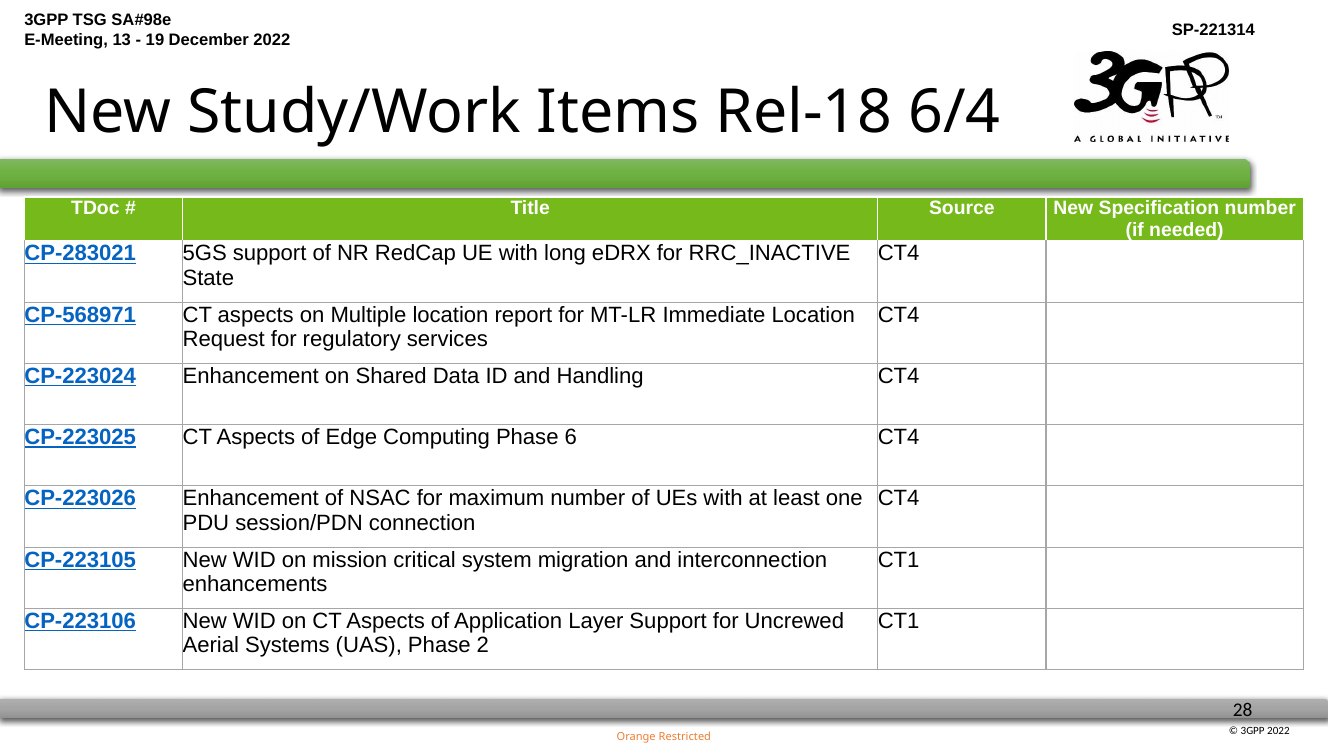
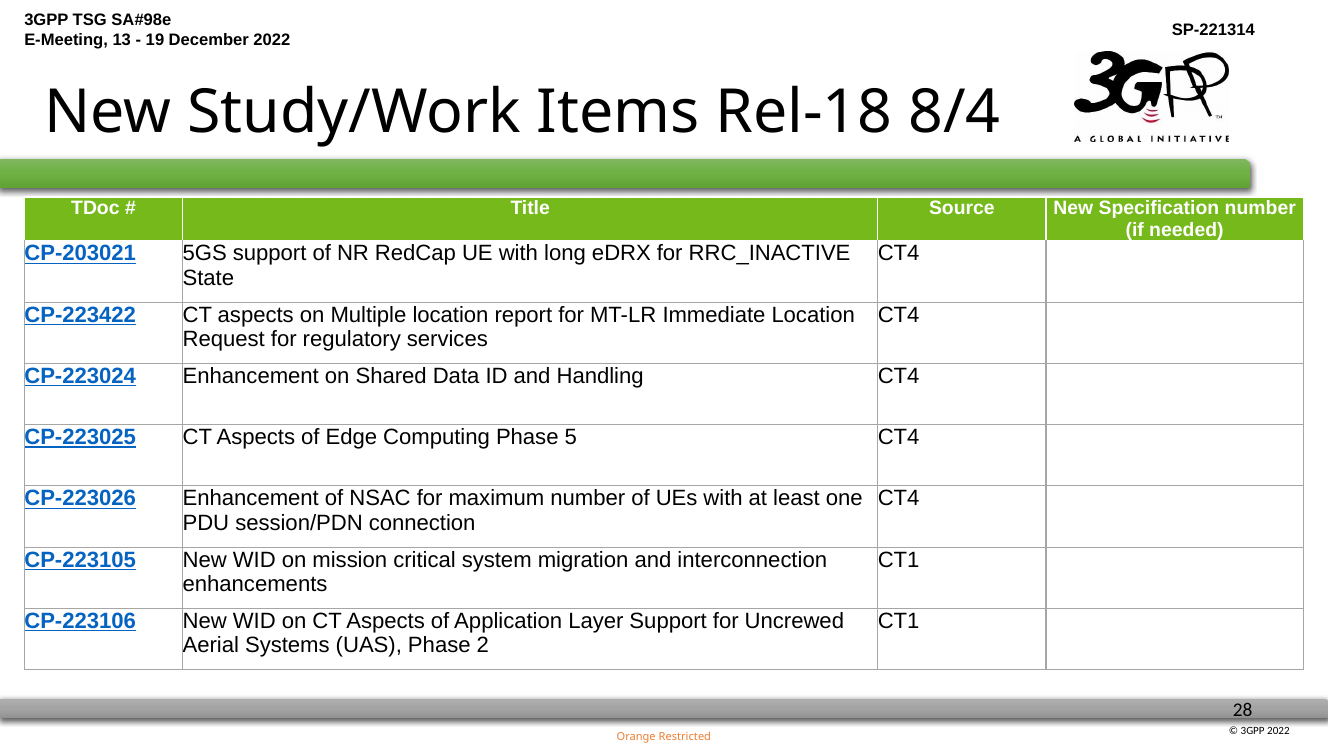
6/4: 6/4 -> 8/4
CP-283021: CP-283021 -> CP-203021
CP-568971: CP-568971 -> CP-223422
6: 6 -> 5
